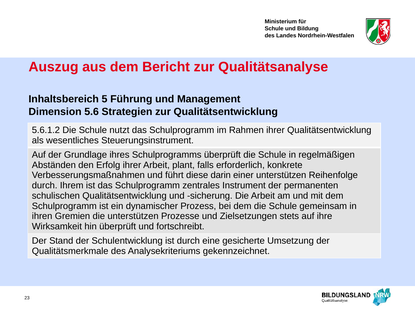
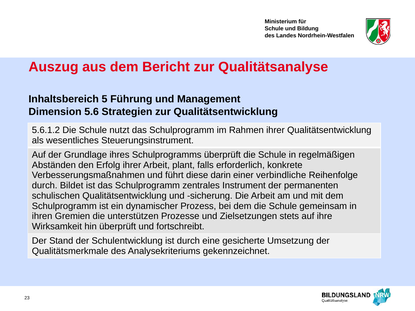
einer unterstützen: unterstützen -> verbindliche
Ihrem: Ihrem -> Bildet
